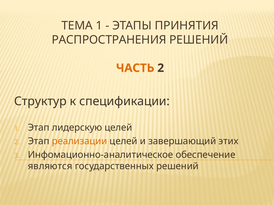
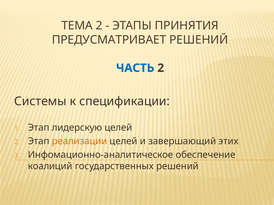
ТЕМА 1: 1 -> 2
РАСПРОСТРАНЕНИЯ: РАСПРОСТРАНЕНИЯ -> ПРЕДУСМАТРИВАЕТ
ЧАСТЬ colour: orange -> blue
Структур: Структур -> Системы
являются: являются -> коалиций
